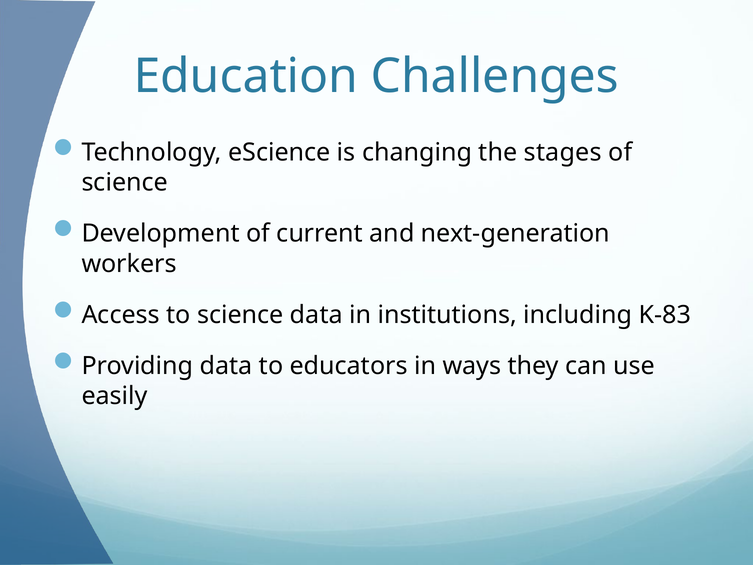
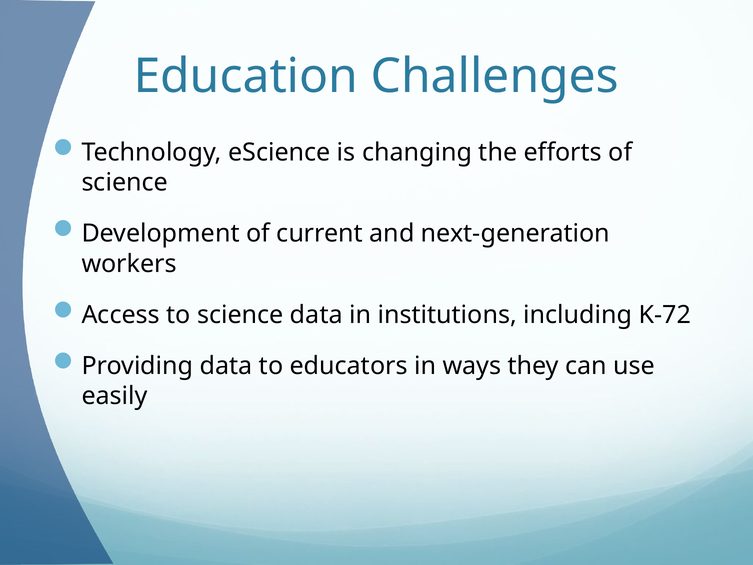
stages: stages -> efforts
K-83: K-83 -> K-72
